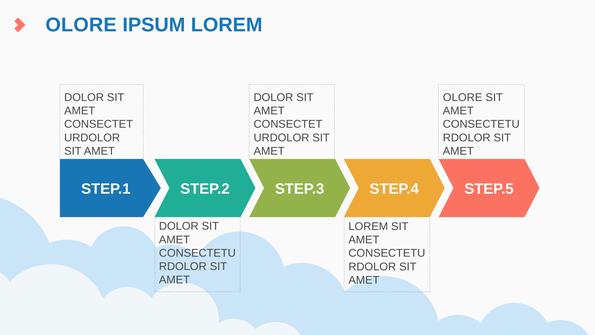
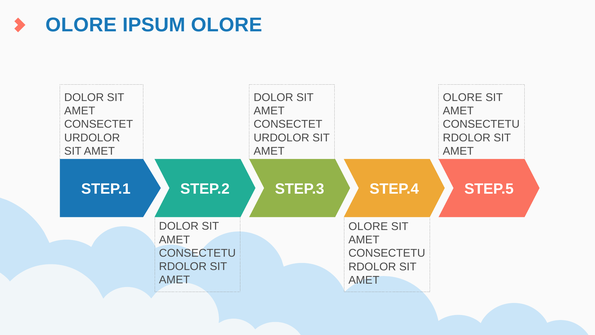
IPSUM LOREM: LOREM -> OLORE
LOREM at (368, 226): LOREM -> OLORE
